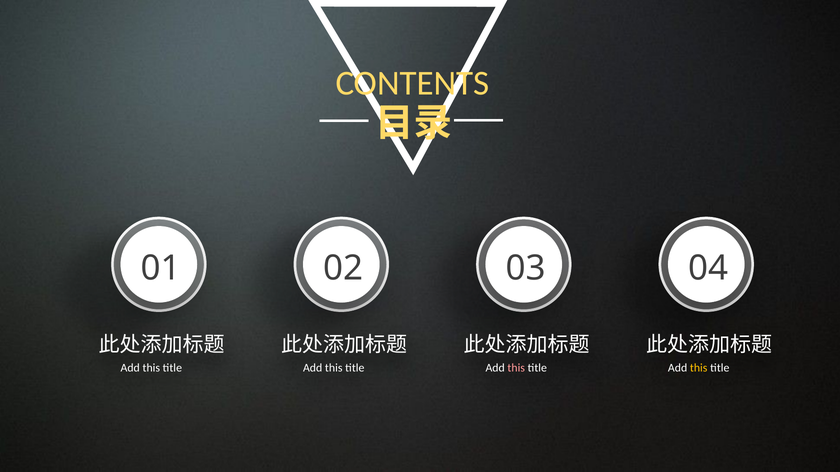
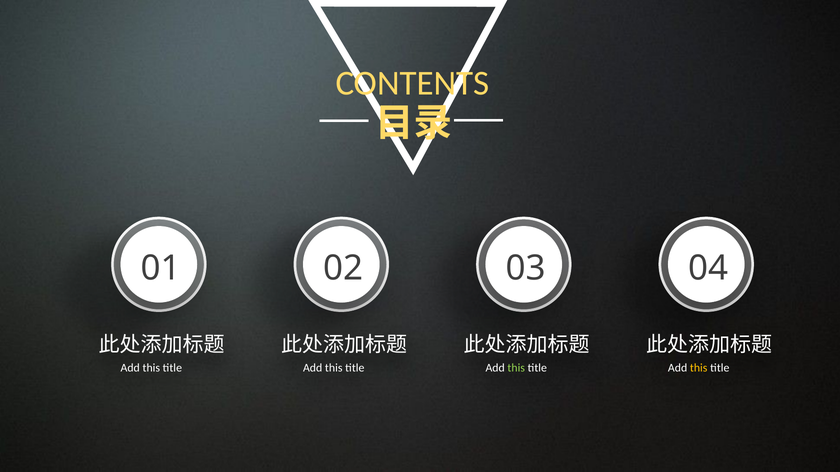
this at (516, 368) colour: pink -> light green
